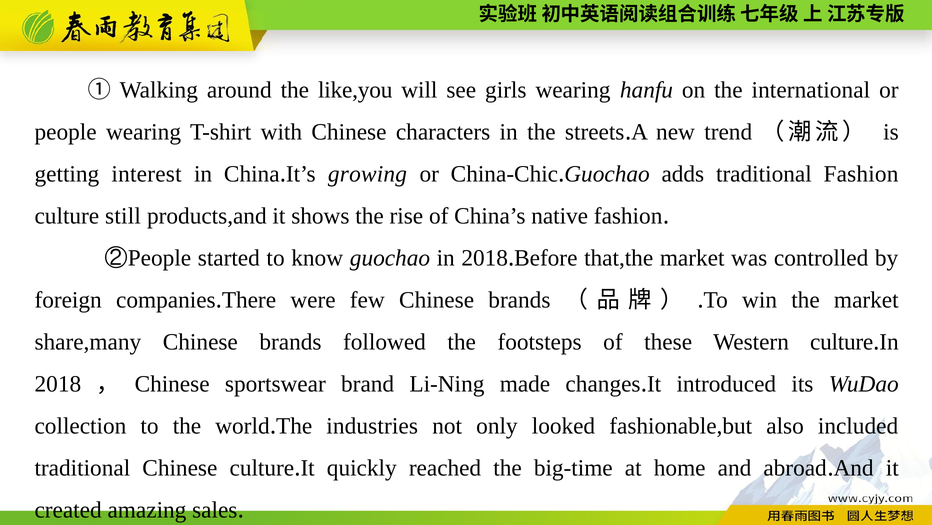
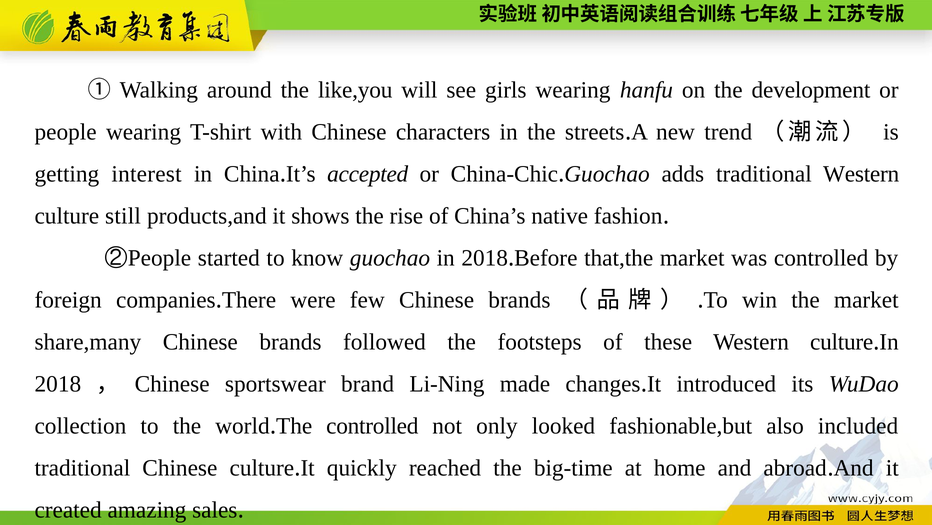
international: international -> development
growing: growing -> accepted
traditional Fashion: Fashion -> Western
The industries: industries -> controlled
